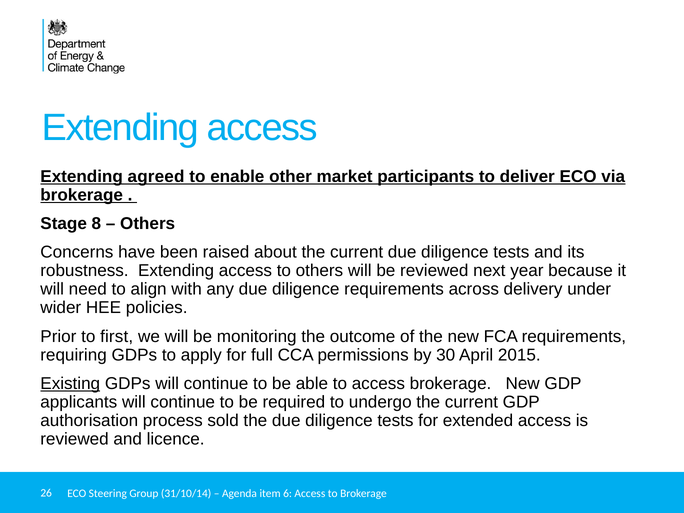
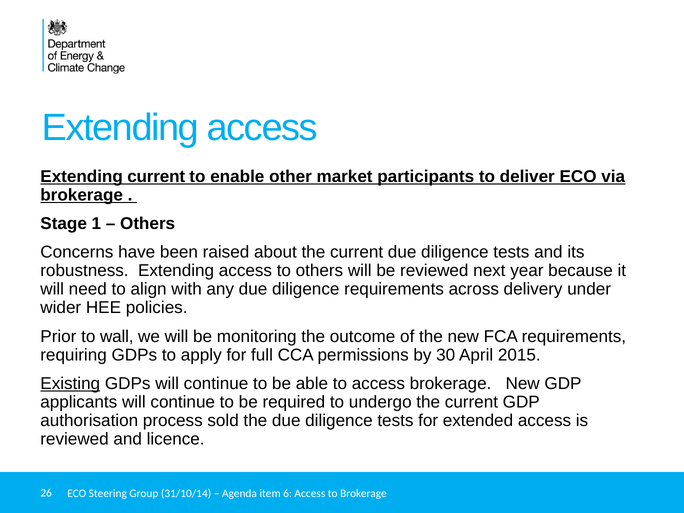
Extending agreed: agreed -> current
8: 8 -> 1
first: first -> wall
